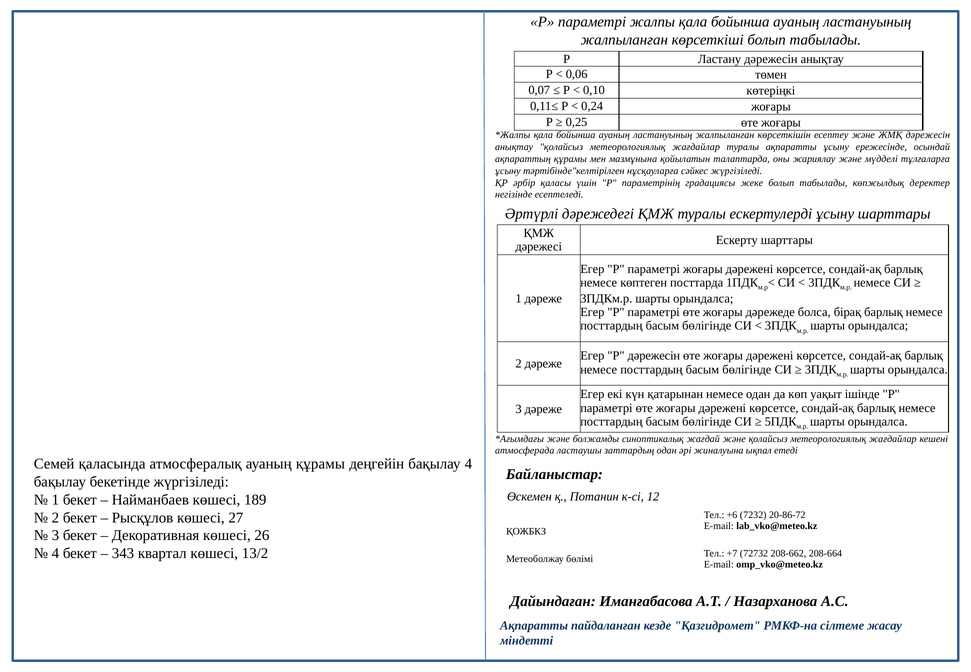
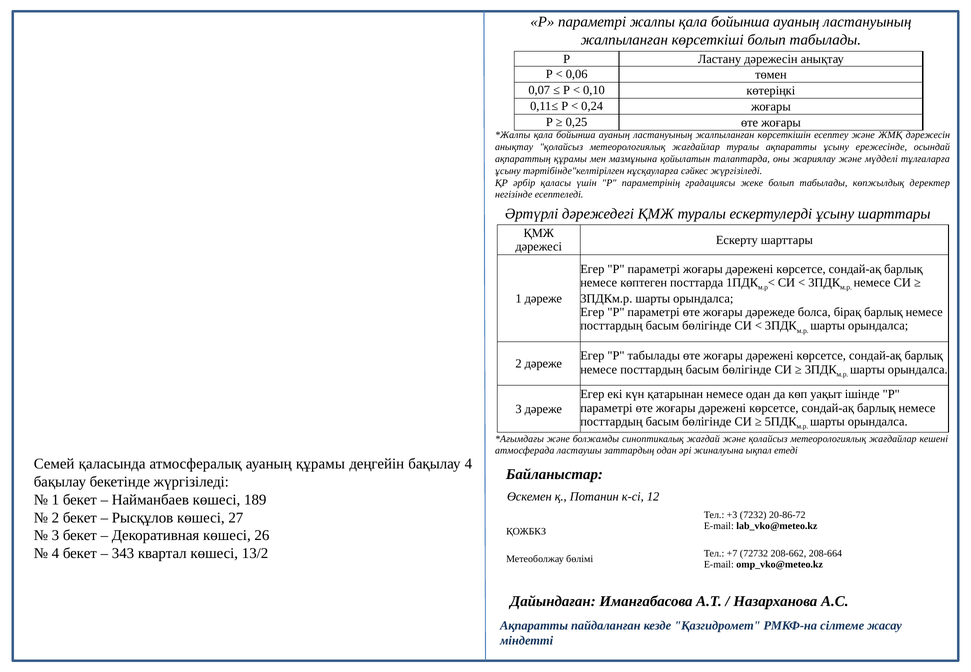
Р дәрежесін: дәрежесін -> табылады
+6: +6 -> +3
